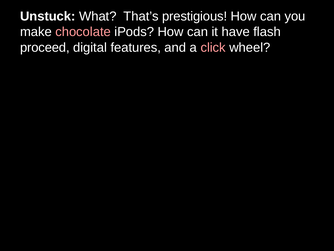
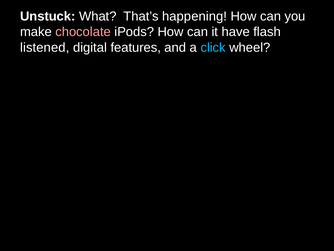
prestigious: prestigious -> happening
proceed: proceed -> listened
click colour: pink -> light blue
